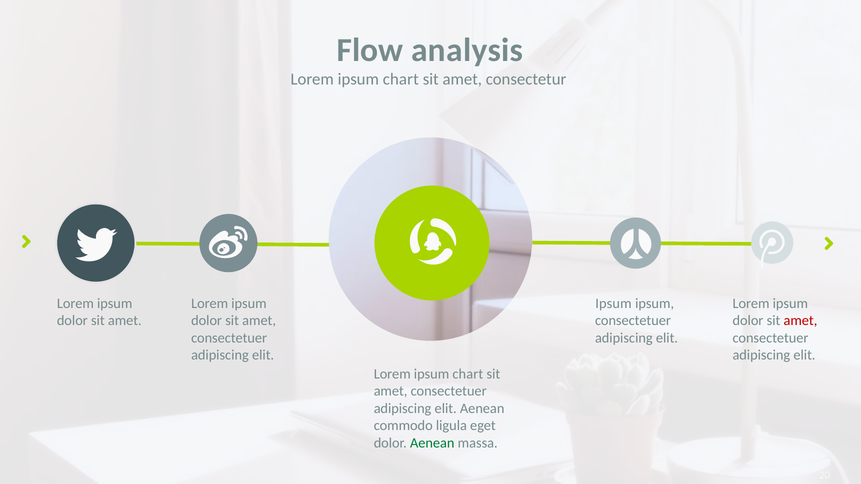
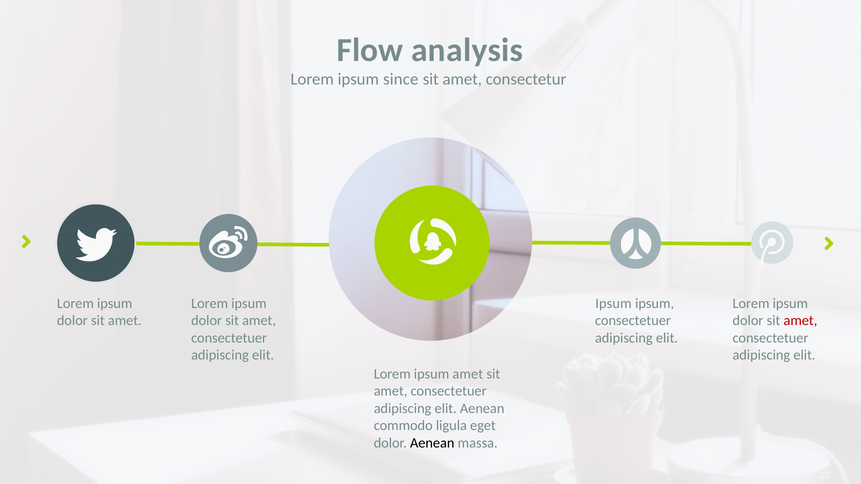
chart at (401, 79): chart -> since
chart at (468, 374): chart -> amet
Aenean at (432, 443) colour: green -> black
